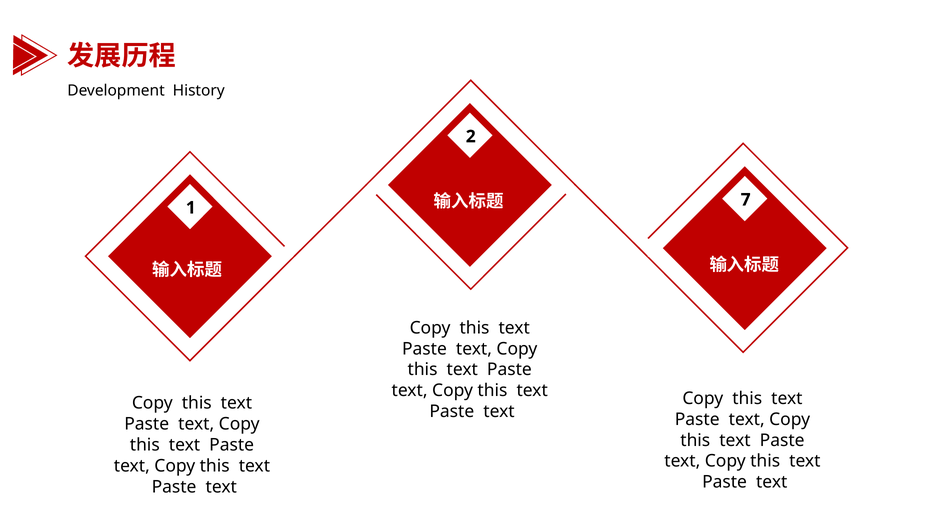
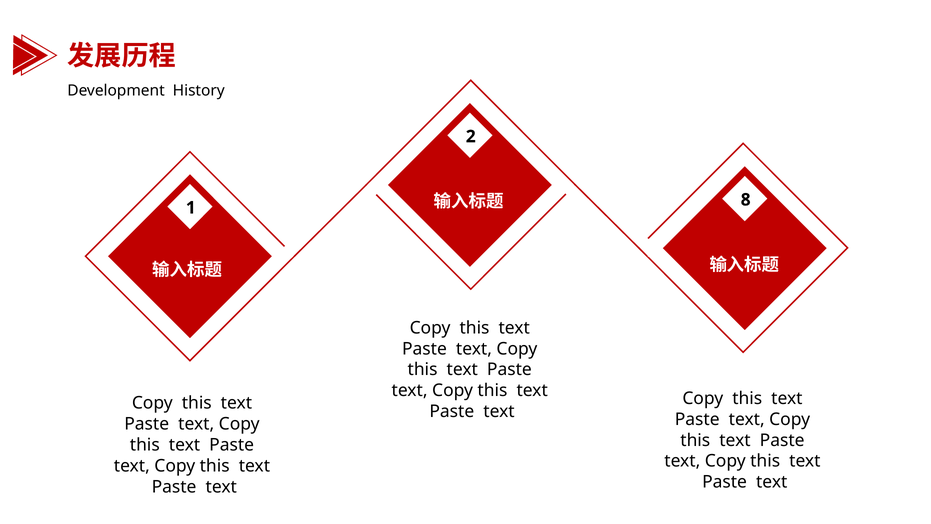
7: 7 -> 8
